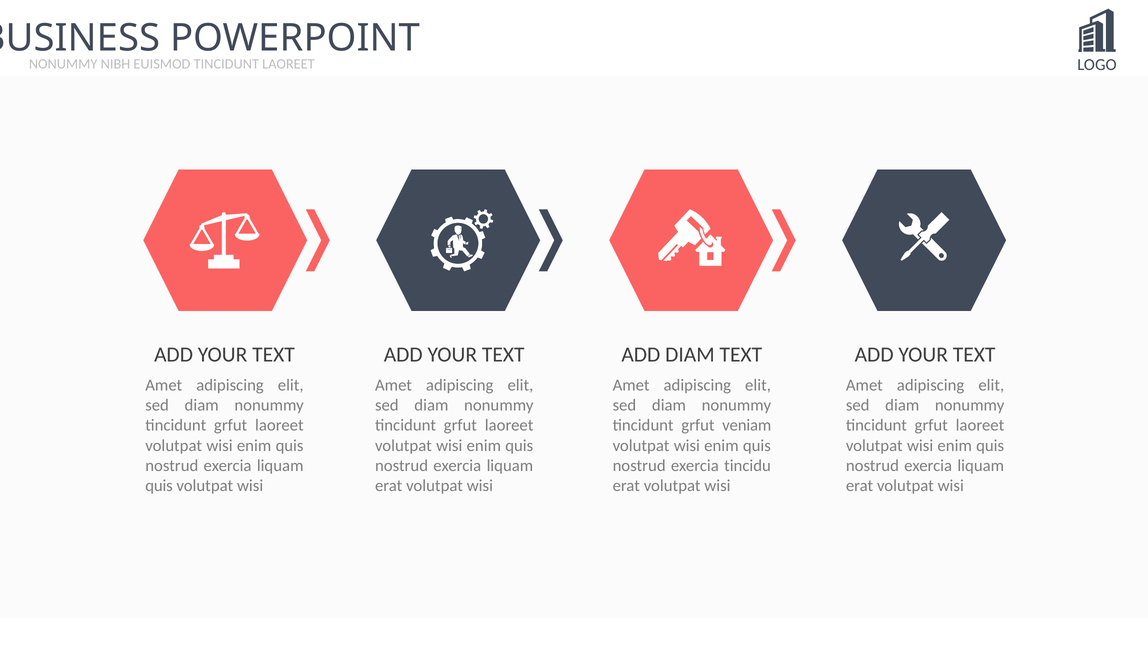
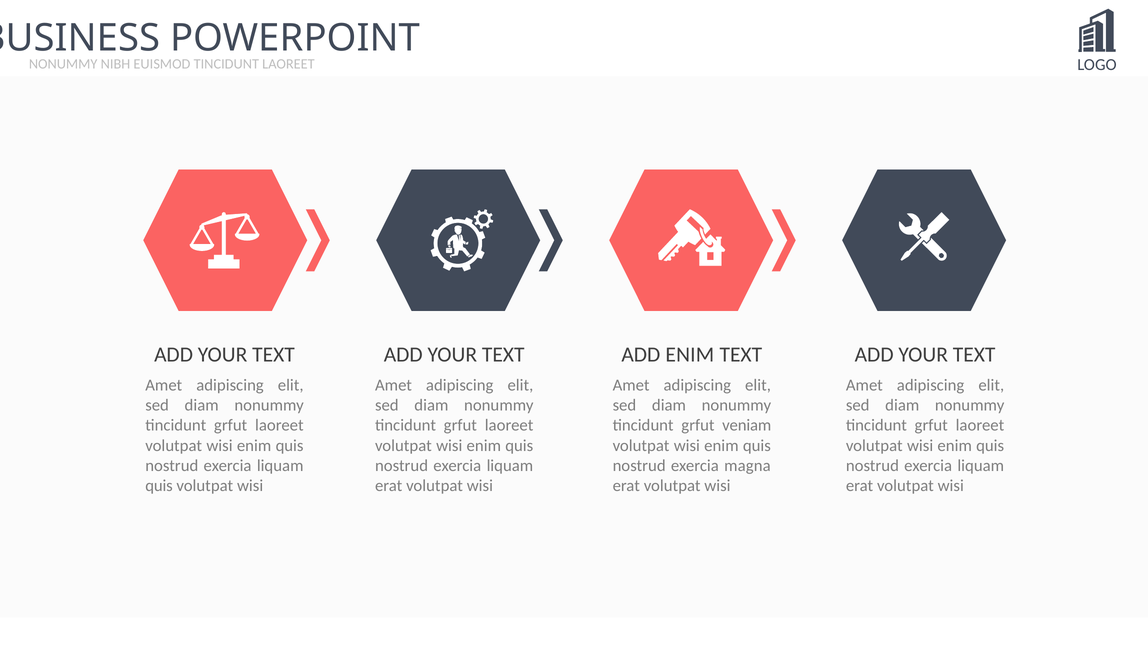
ADD DIAM: DIAM -> ENIM
tincidu: tincidu -> magna
